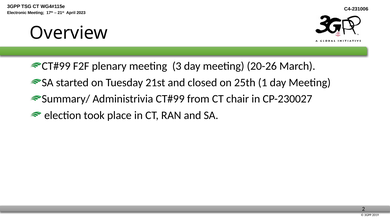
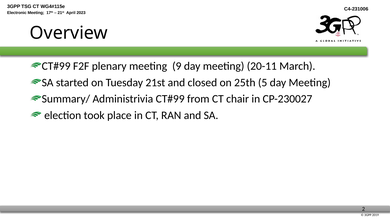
3: 3 -> 9
20-26: 20-26 -> 20-11
1: 1 -> 5
